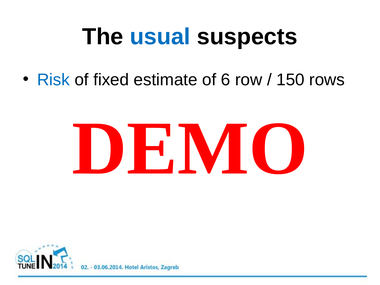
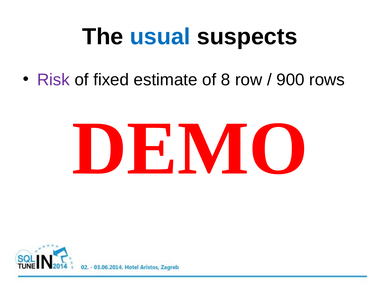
Risk colour: blue -> purple
6: 6 -> 8
150: 150 -> 900
